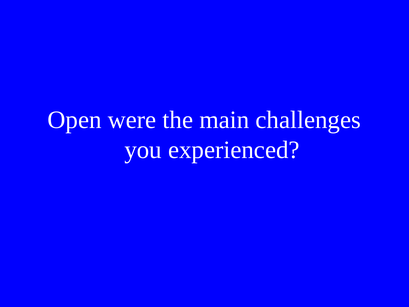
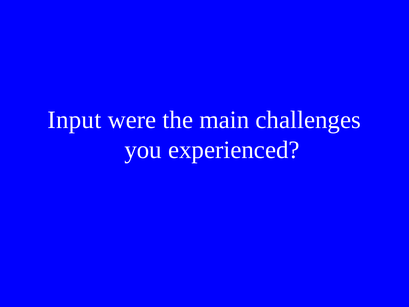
Open: Open -> Input
